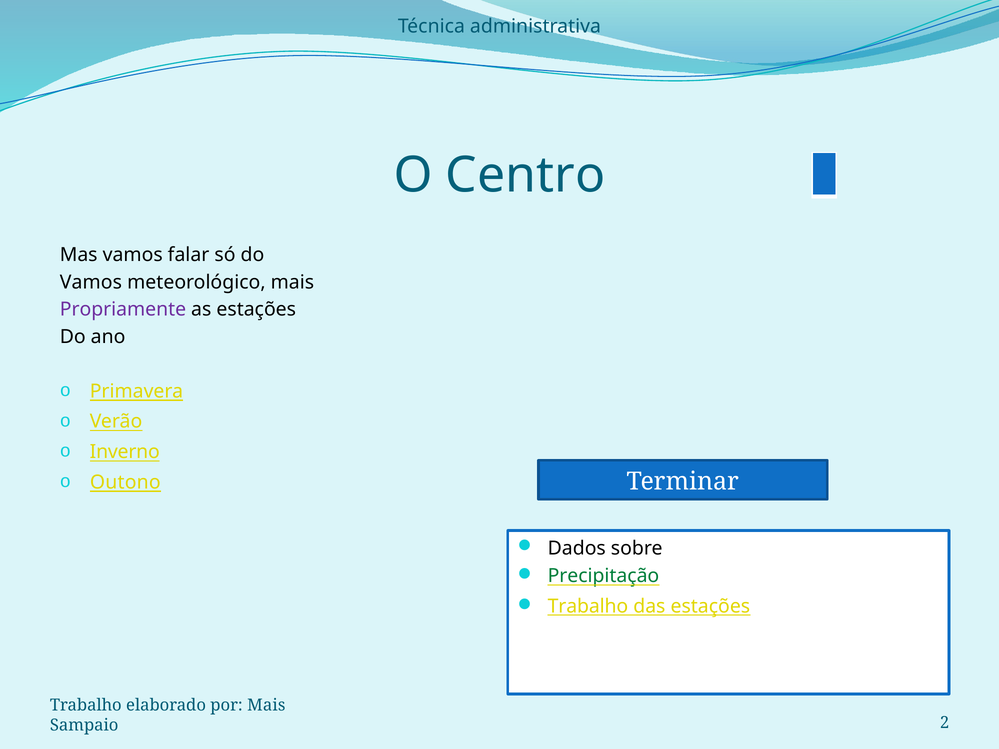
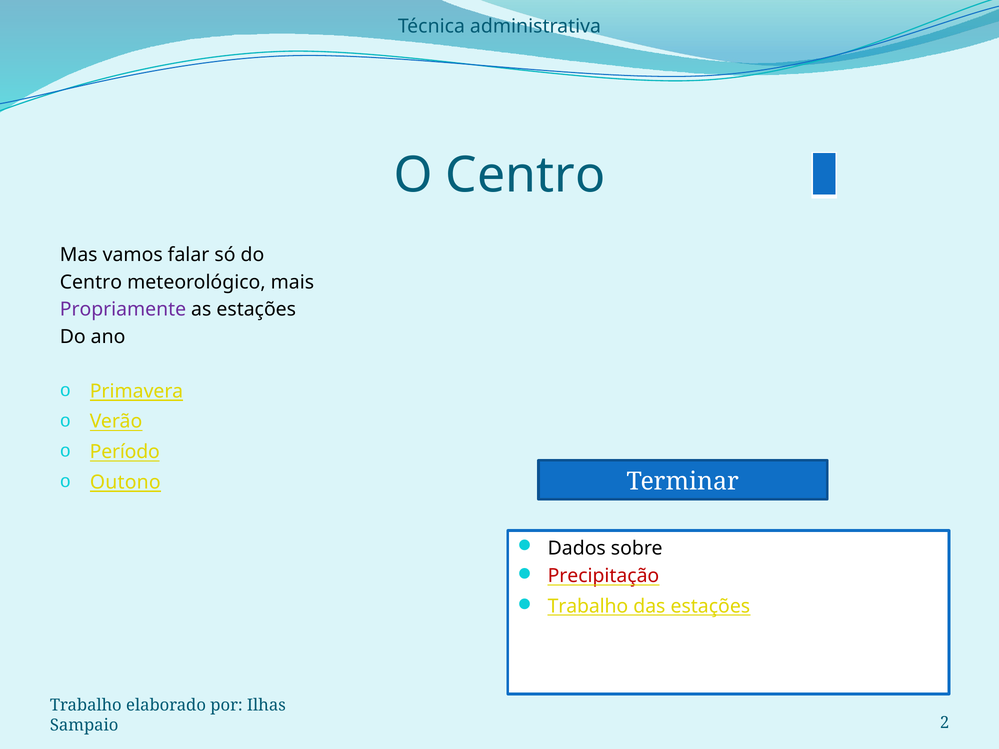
Vamos at (91, 282): Vamos -> Centro
Inverno: Inverno -> Período
Precipitação colour: green -> red
por Mais: Mais -> Ilhas
